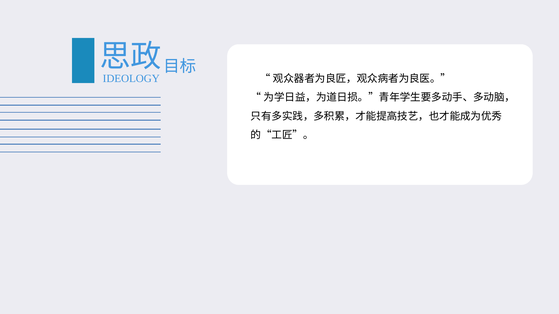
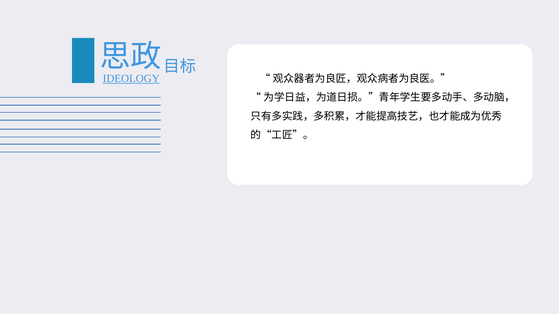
IDEOLOGY underline: none -> present
